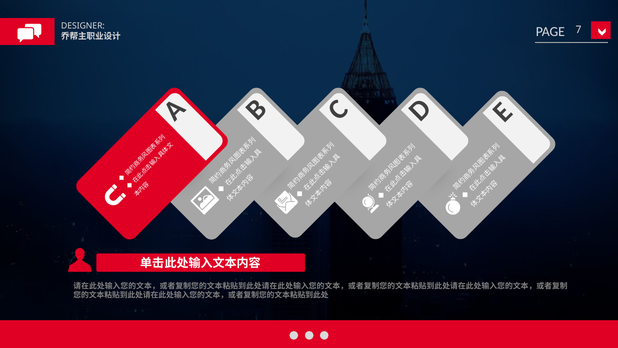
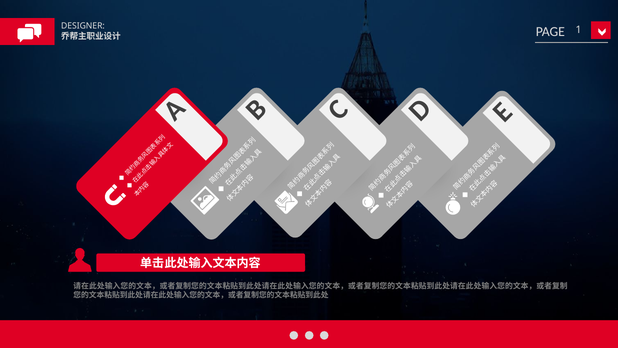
7: 7 -> 1
